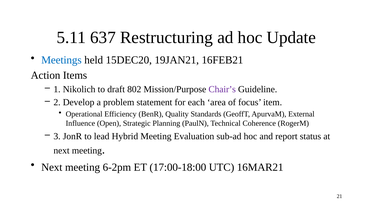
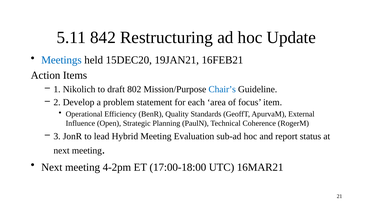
637: 637 -> 842
Chair’s colour: purple -> blue
6-2pm: 6-2pm -> 4-2pm
